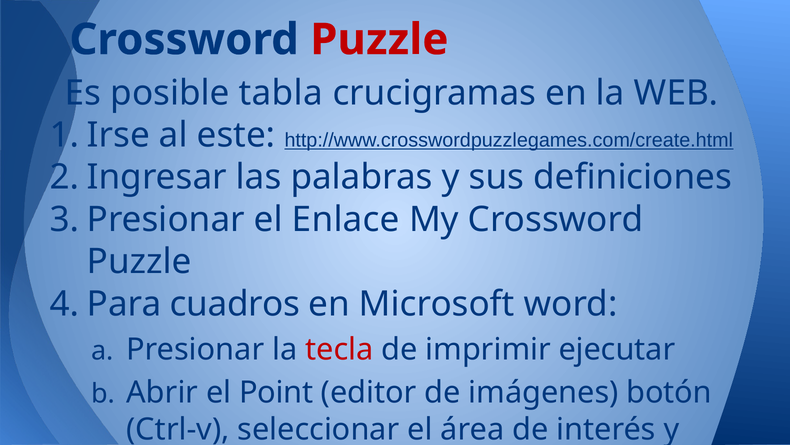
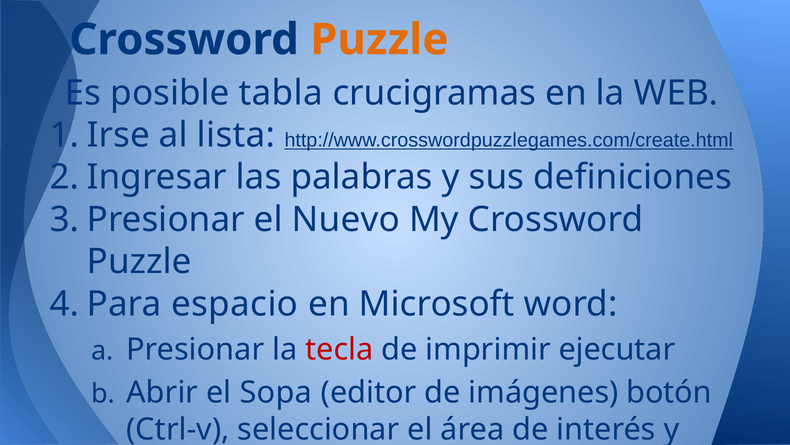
Puzzle at (379, 40) colour: red -> orange
este: este -> lista
Enlace: Enlace -> Nuevo
cuadros: cuadros -> espacio
Point: Point -> Sopa
